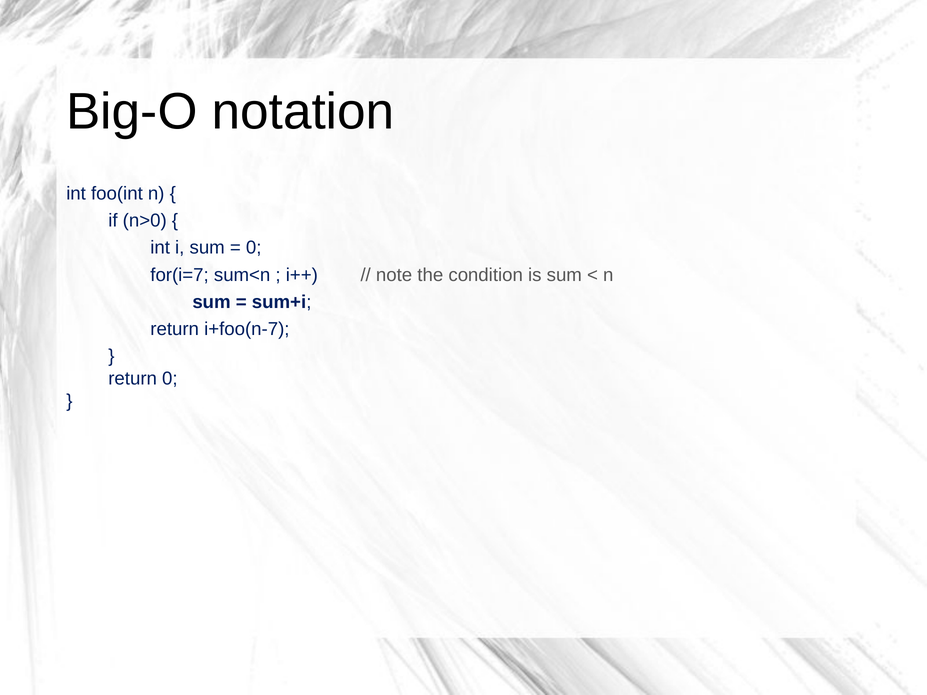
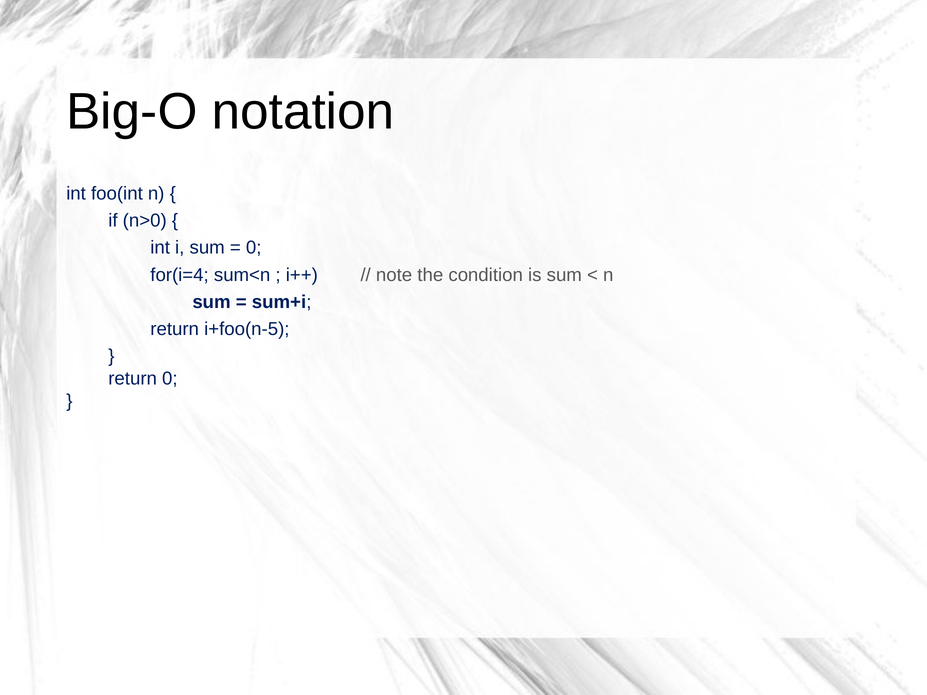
for(i=7: for(i=7 -> for(i=4
i+foo(n-7: i+foo(n-7 -> i+foo(n-5
